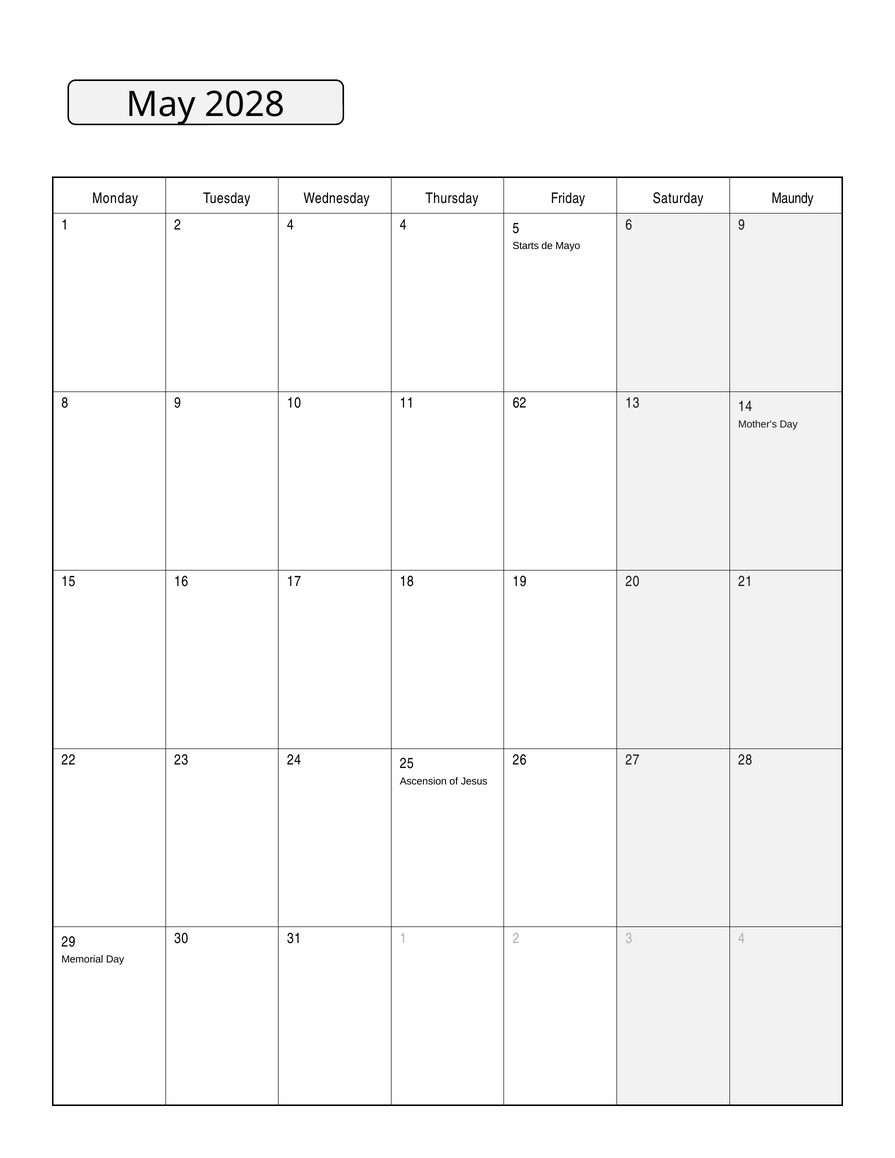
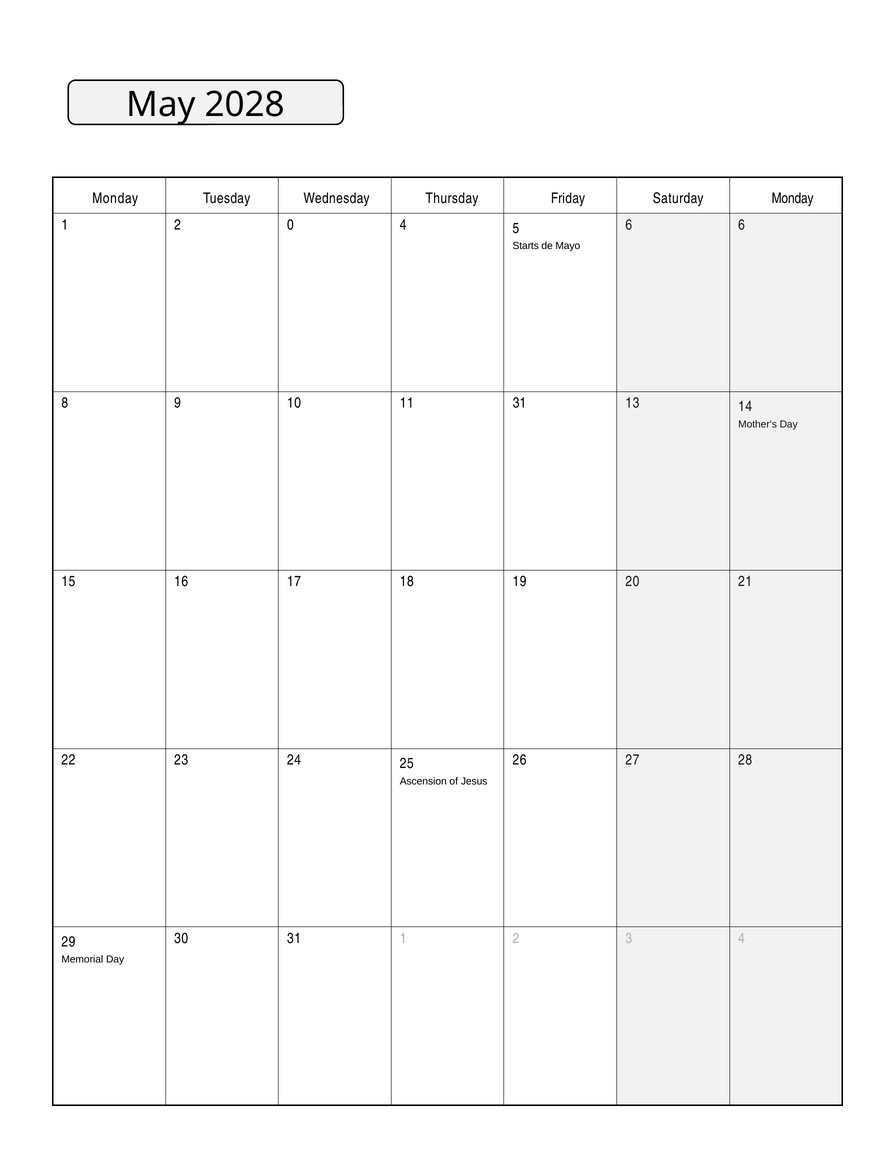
Saturday Maundy: Maundy -> Monday
2 4: 4 -> 0
6 9: 9 -> 6
11 62: 62 -> 31
